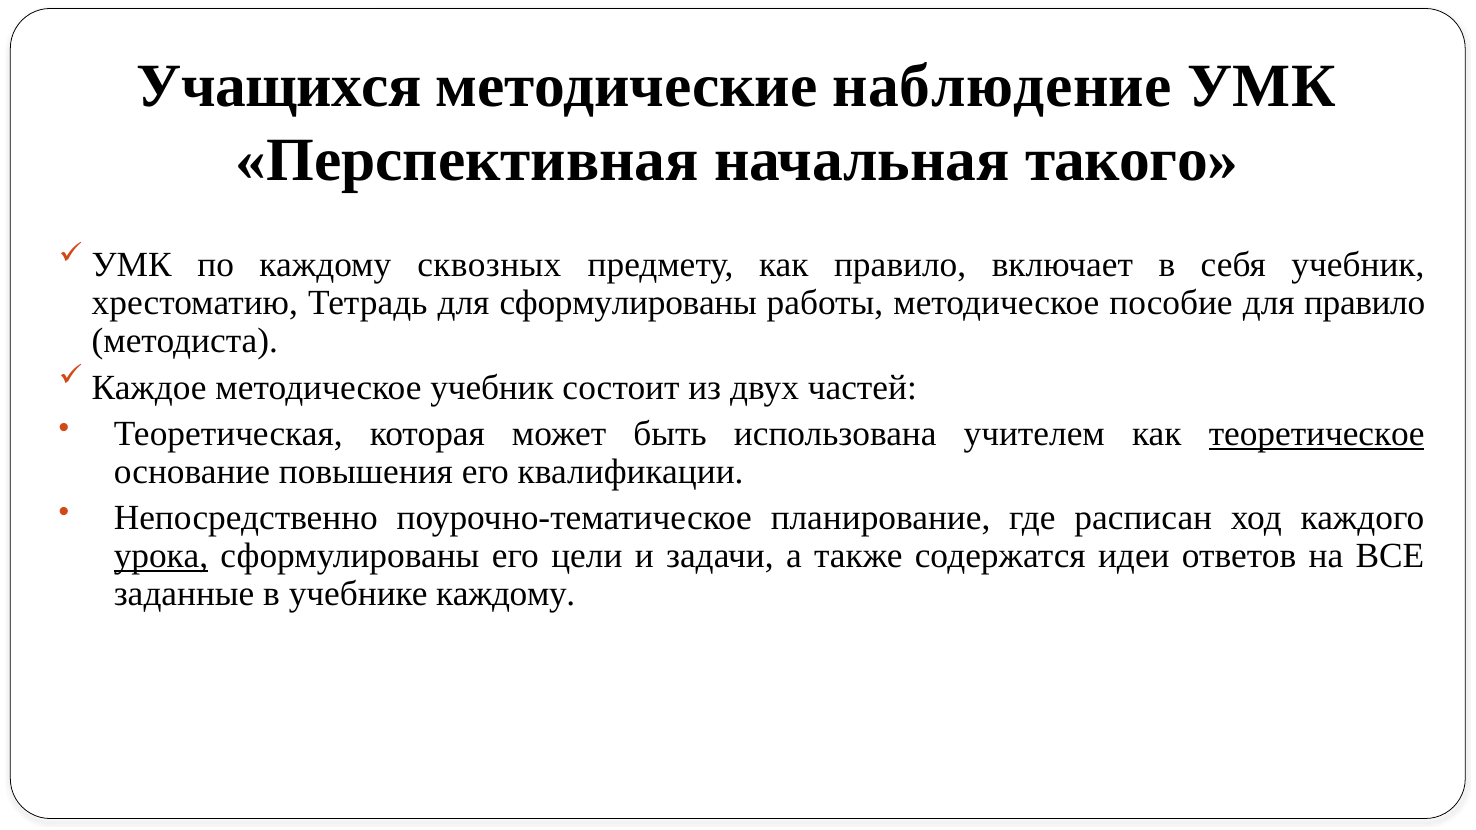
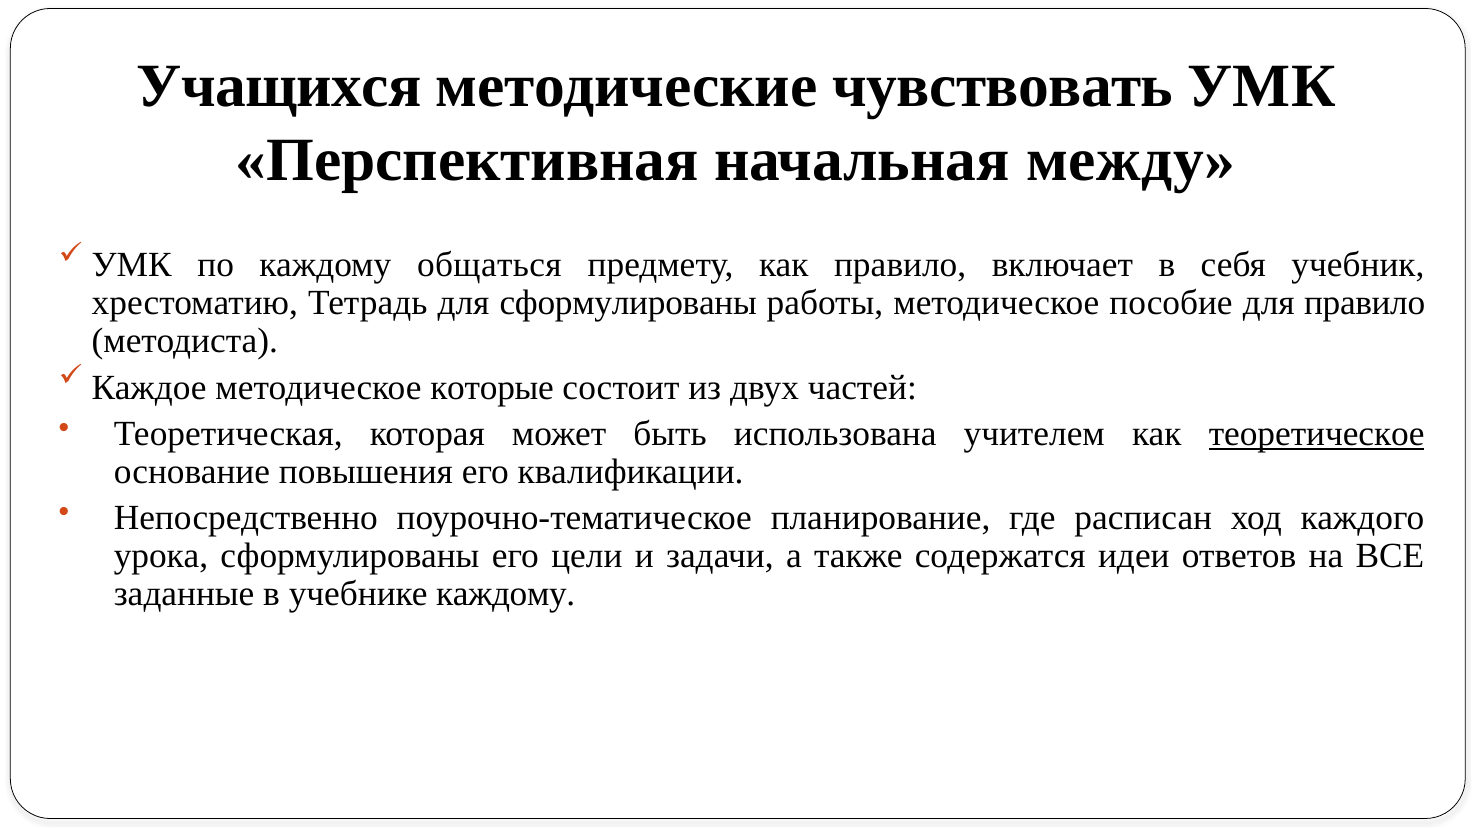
наблюдение: наблюдение -> чувствовать
такого: такого -> между
сквозных: сквозных -> общаться
методическое учебник: учебник -> которые
урока underline: present -> none
